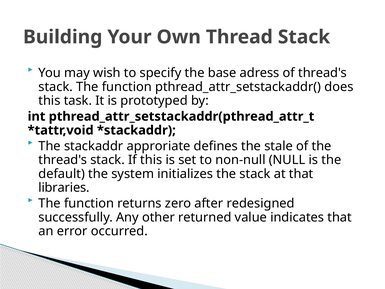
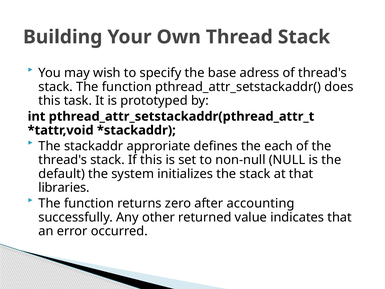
stale: stale -> each
redesigned: redesigned -> accounting
